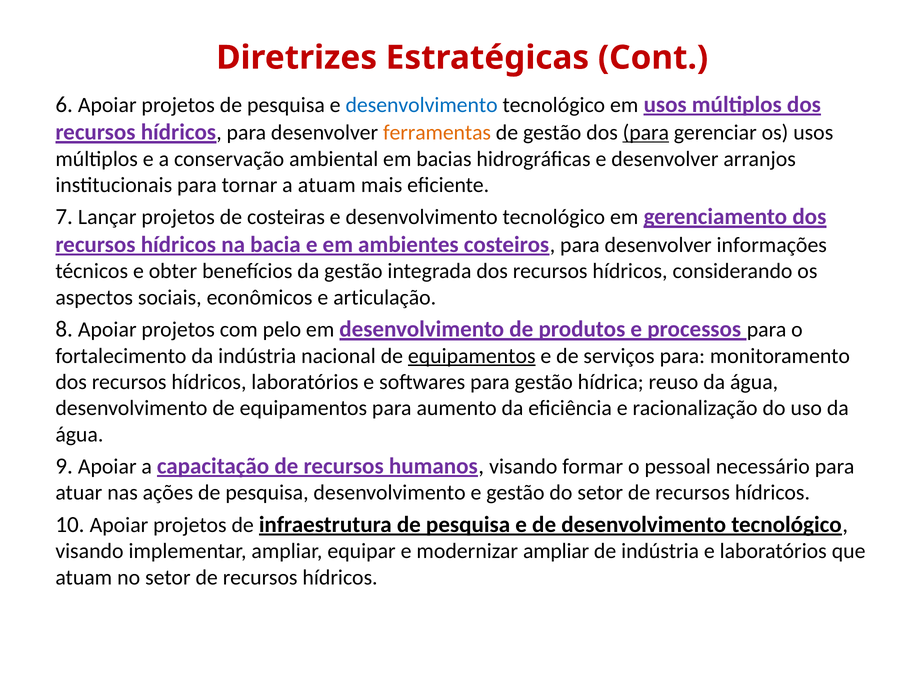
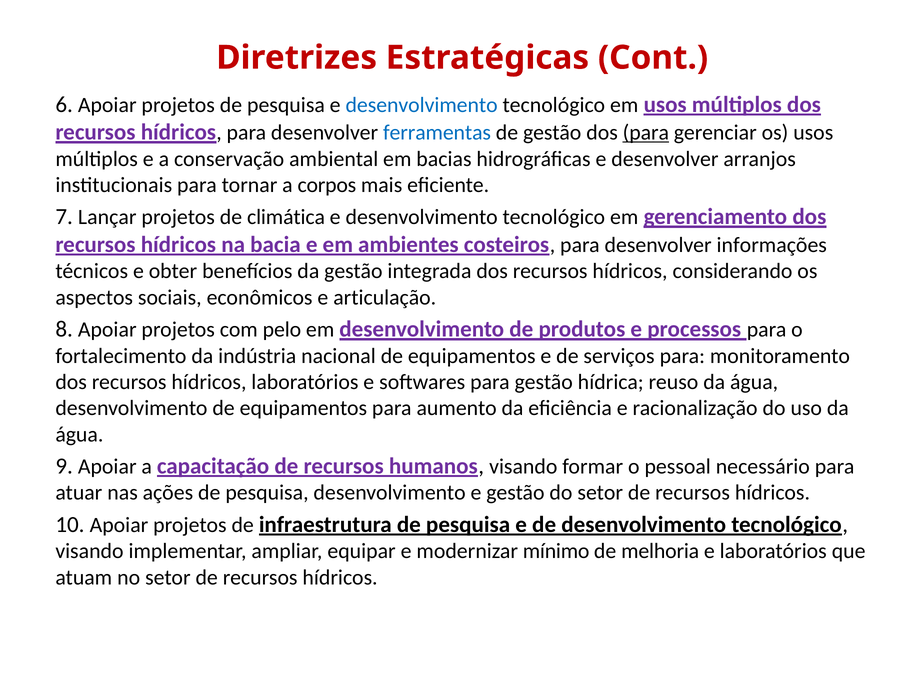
ferramentas colour: orange -> blue
a atuam: atuam -> corpos
costeiras: costeiras -> climática
equipamentos at (472, 356) underline: present -> none
modernizar ampliar: ampliar -> mínimo
de indústria: indústria -> melhoria
